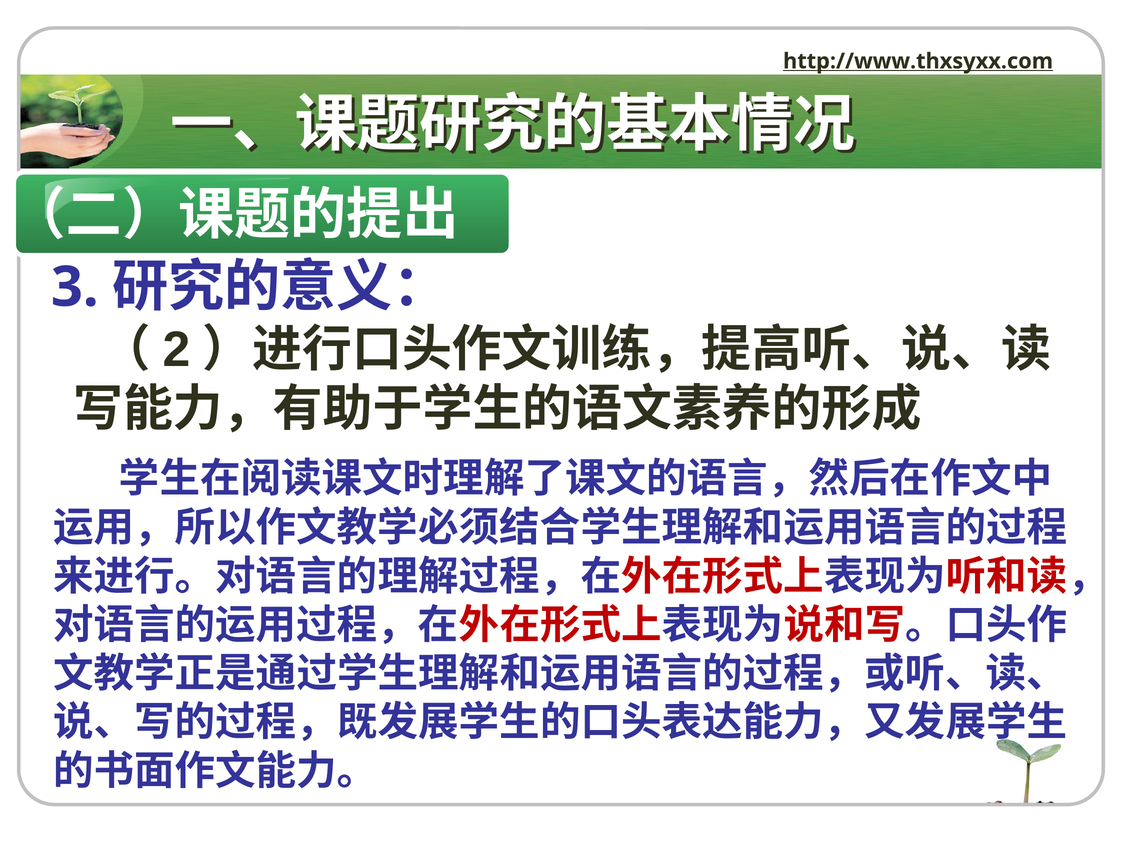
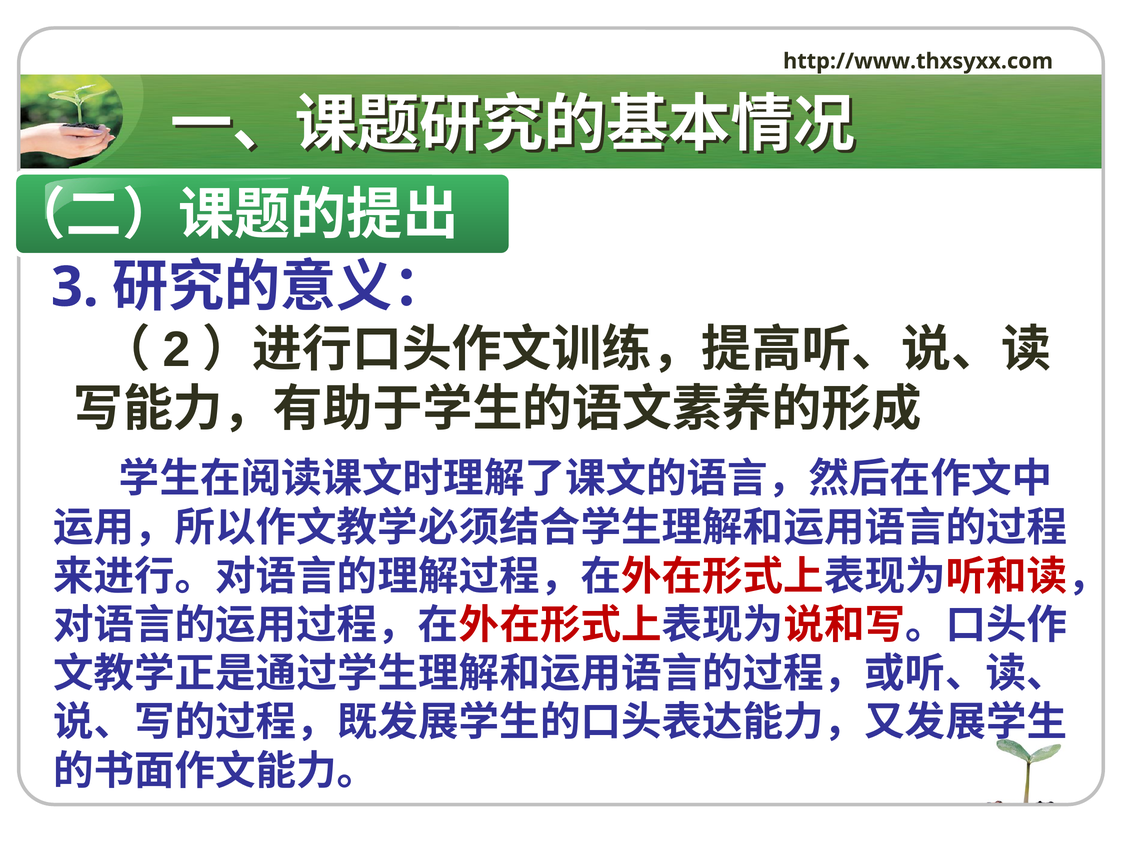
http://www.thxsyxx.com underline: present -> none
